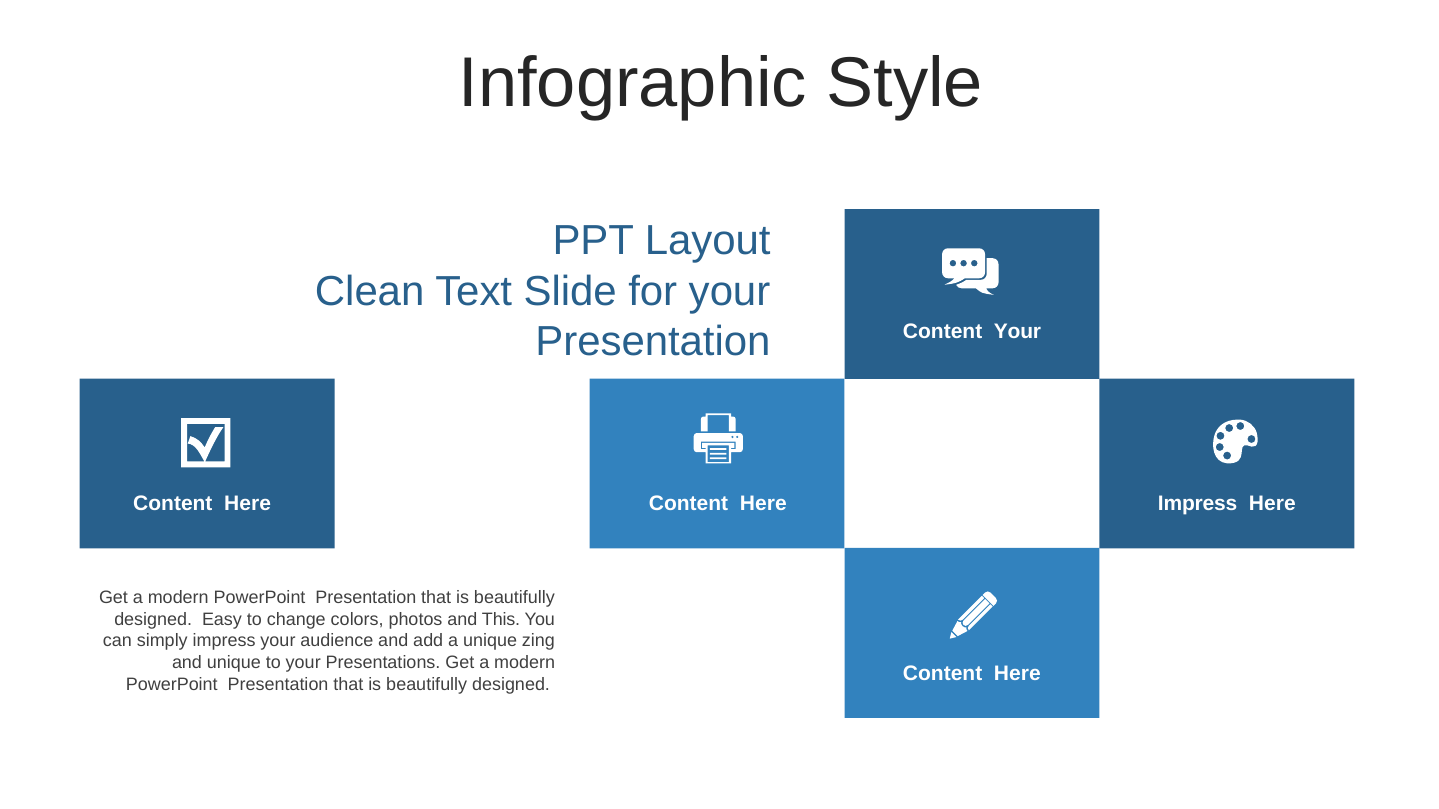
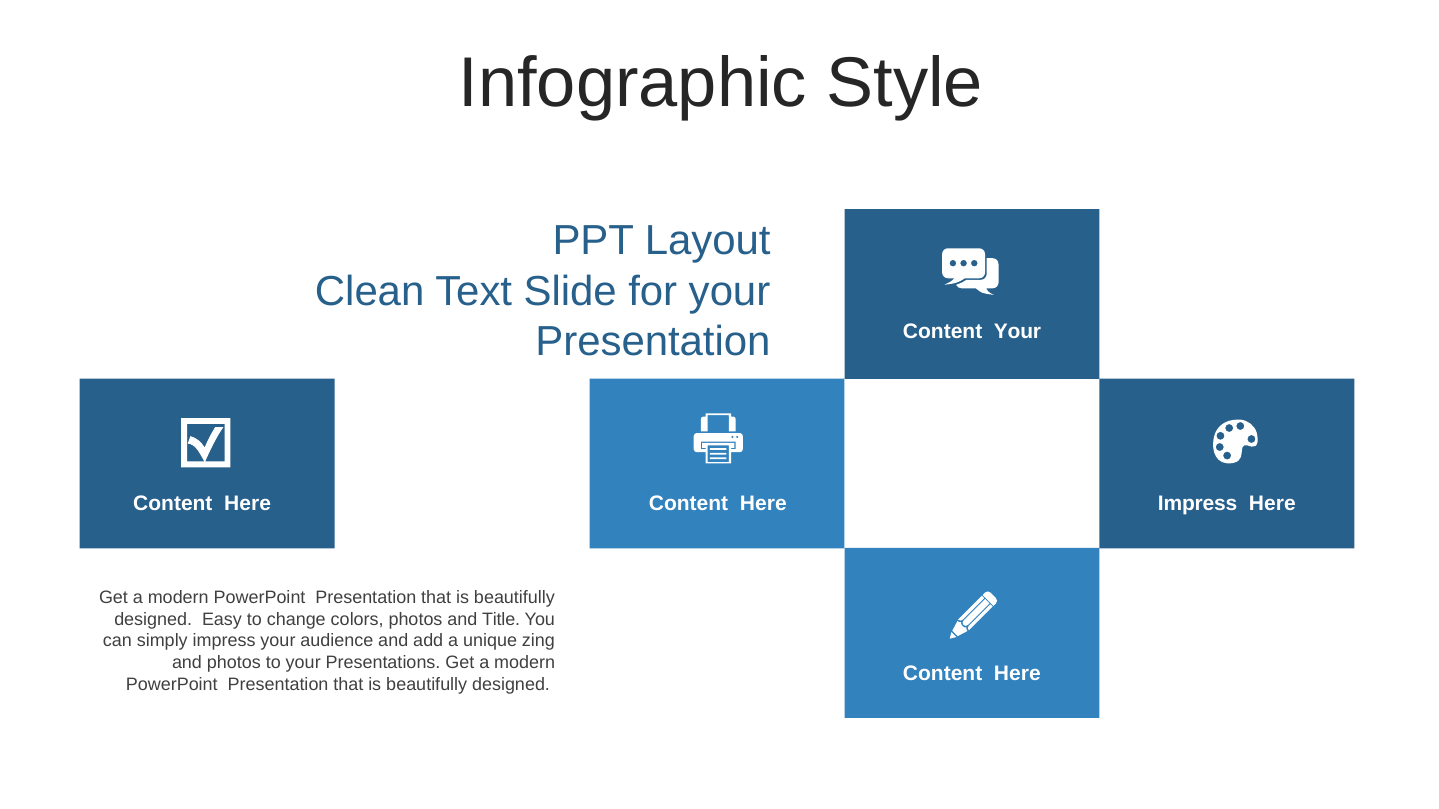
This: This -> Title
and unique: unique -> photos
